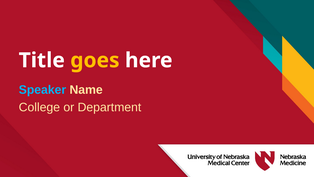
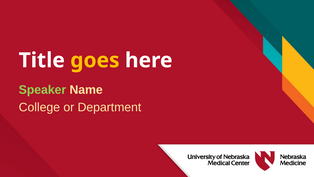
Speaker colour: light blue -> light green
